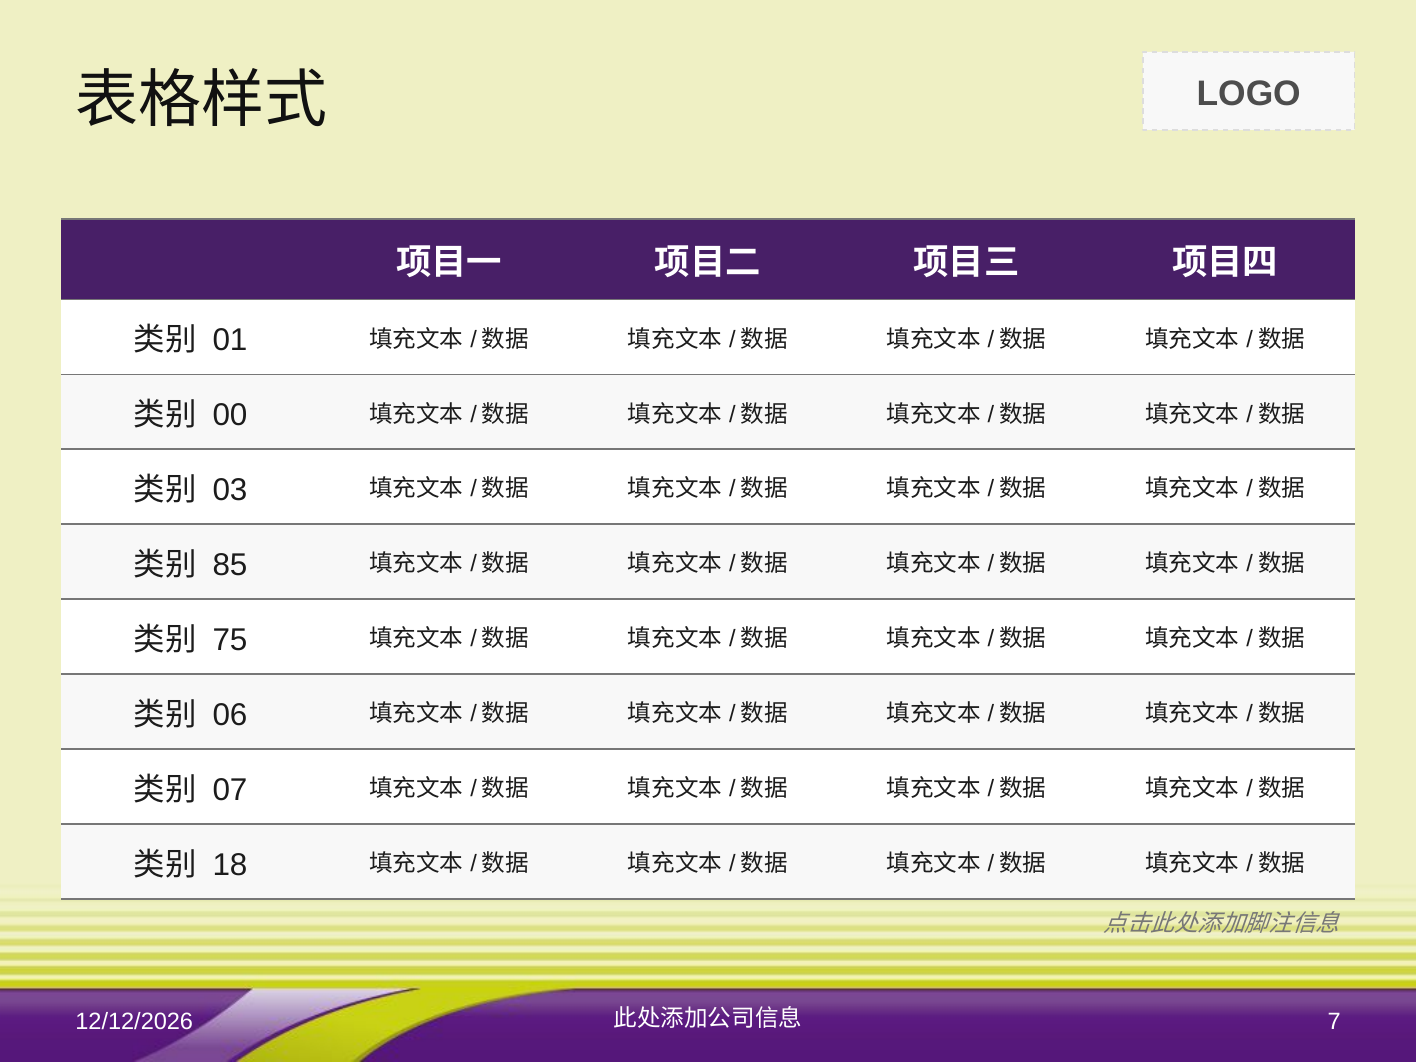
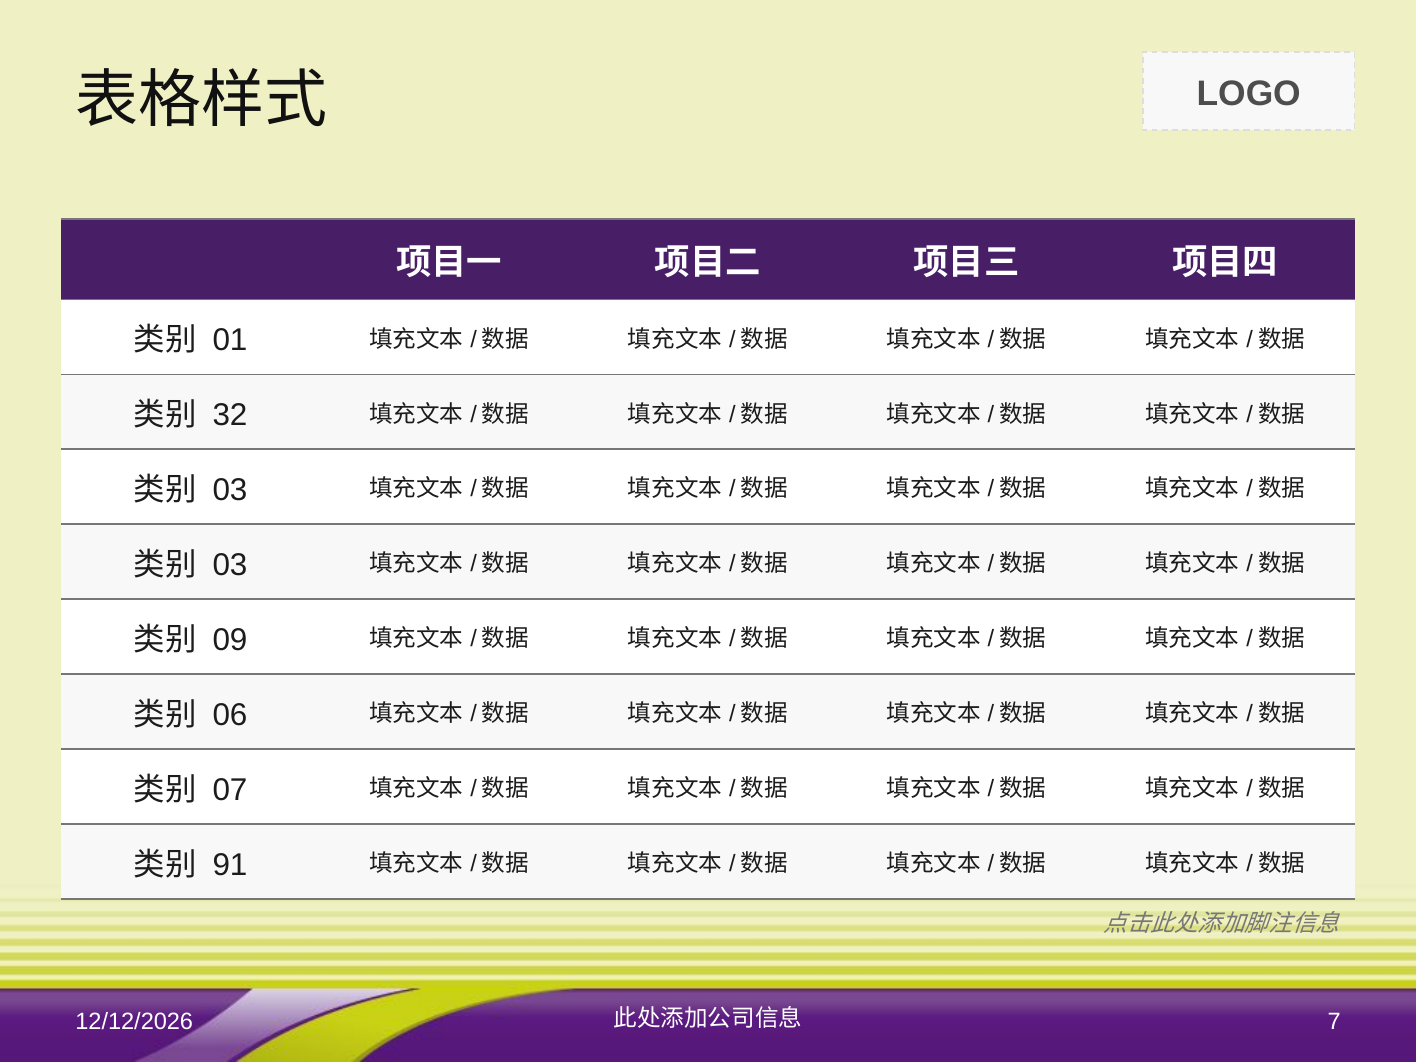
00: 00 -> 32
85 at (230, 565): 85 -> 03
75: 75 -> 09
18: 18 -> 91
